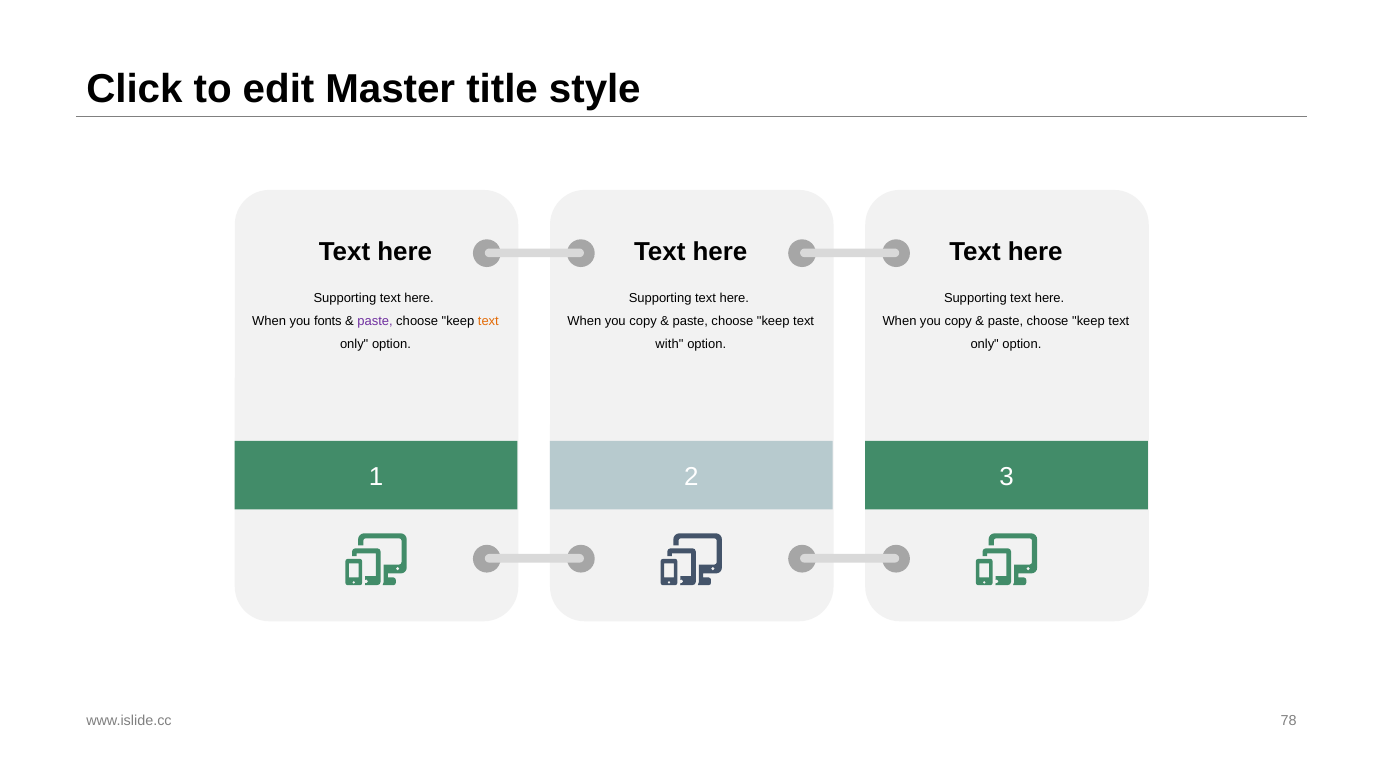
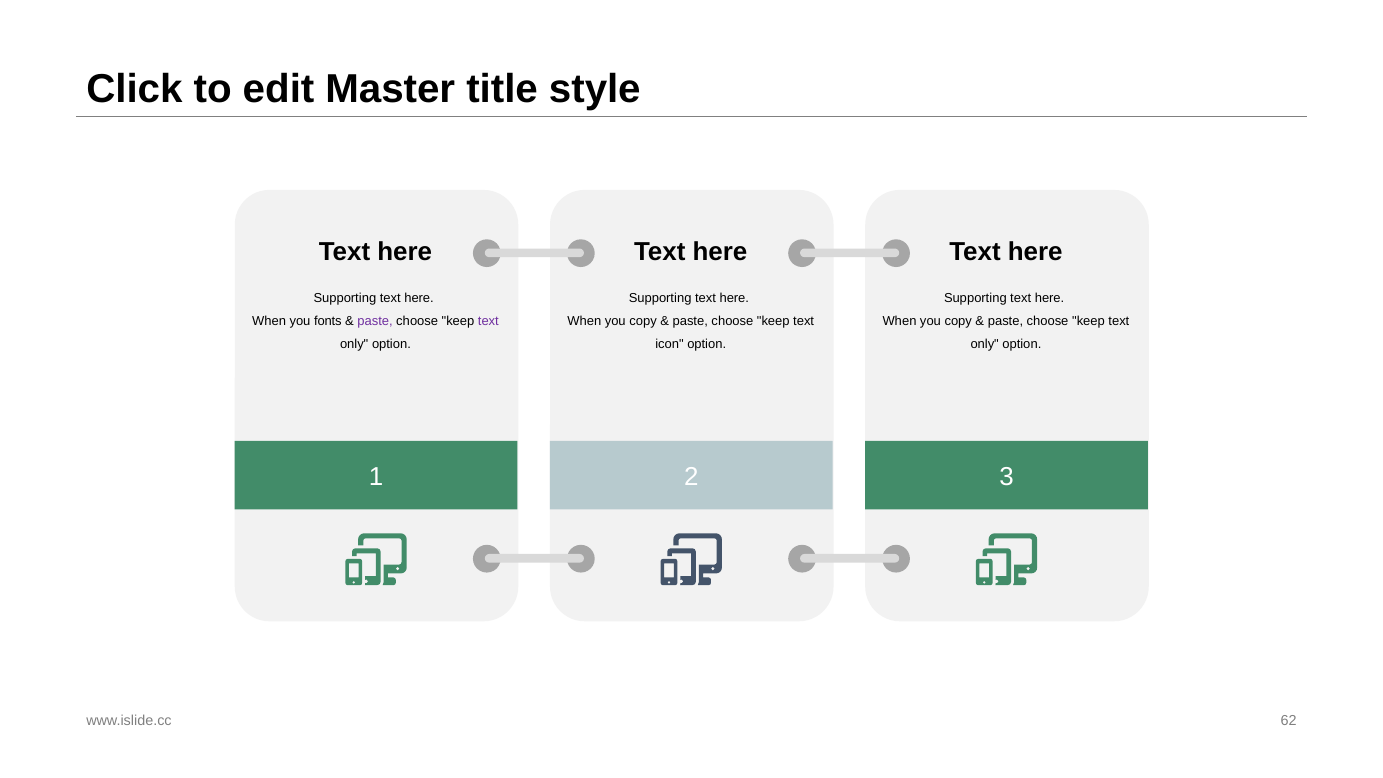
text at (488, 321) colour: orange -> purple
with: with -> icon
78: 78 -> 62
